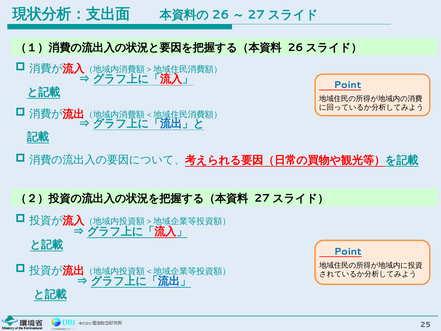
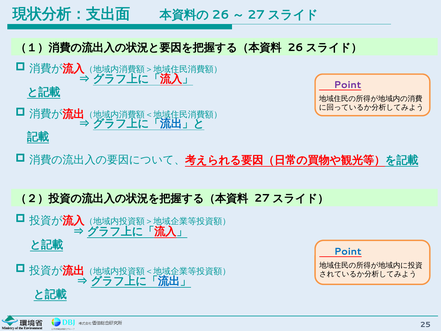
Point at (348, 85) colour: blue -> purple
